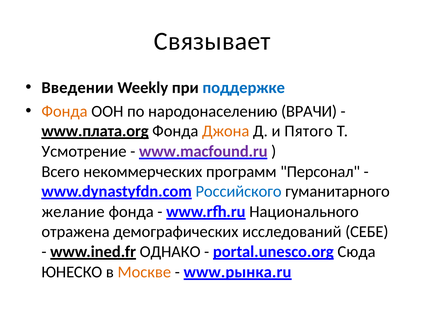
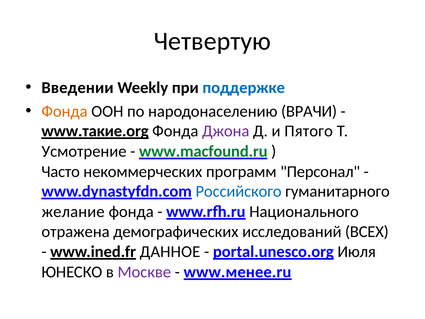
Связывает: Связывает -> Четвертую
www.плата.org: www.плата.org -> www.такие.org
Джона colour: orange -> purple
www.macfound.ru colour: purple -> green
Всего: Всего -> Часто
СЕБЕ: СЕБЕ -> ВСЕХ
ОДНАКО: ОДНАКО -> ДАННОЕ
Сюда: Сюда -> Июля
Москве colour: orange -> purple
www.рынка.ru: www.рынка.ru -> www.менее.ru
